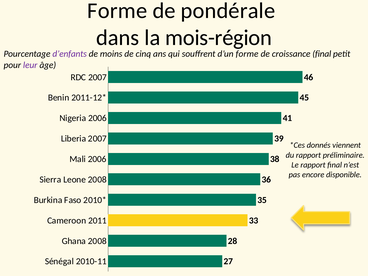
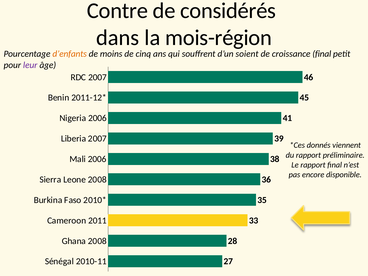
Forme at (117, 11): Forme -> Contre
pondérale: pondérale -> considérés
d’enfants colour: purple -> orange
d’un forme: forme -> soient
